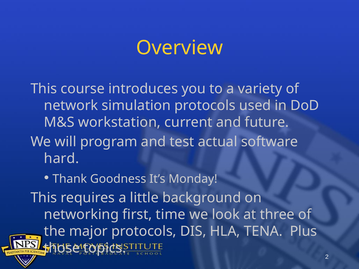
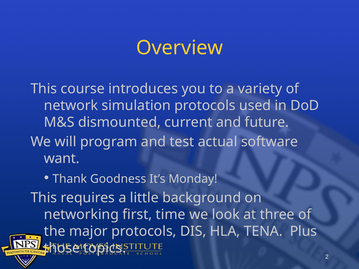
workstation: workstation -> dismounted
hard: hard -> want
